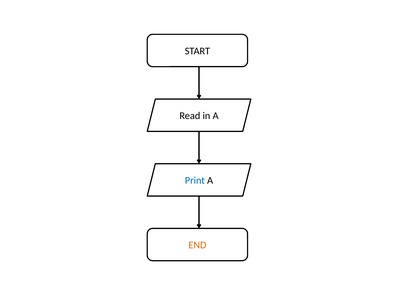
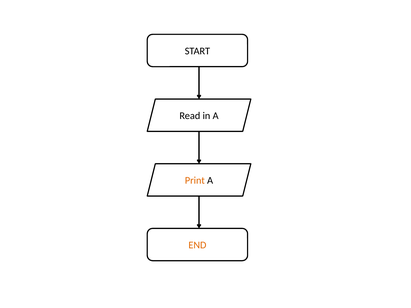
Print colour: blue -> orange
